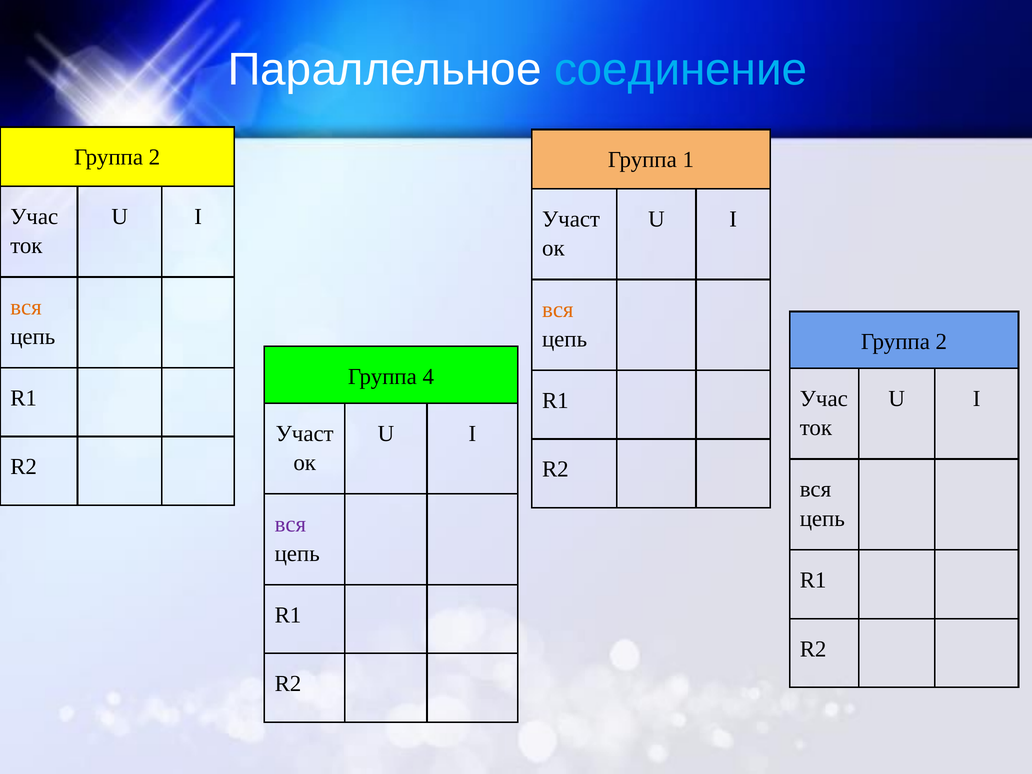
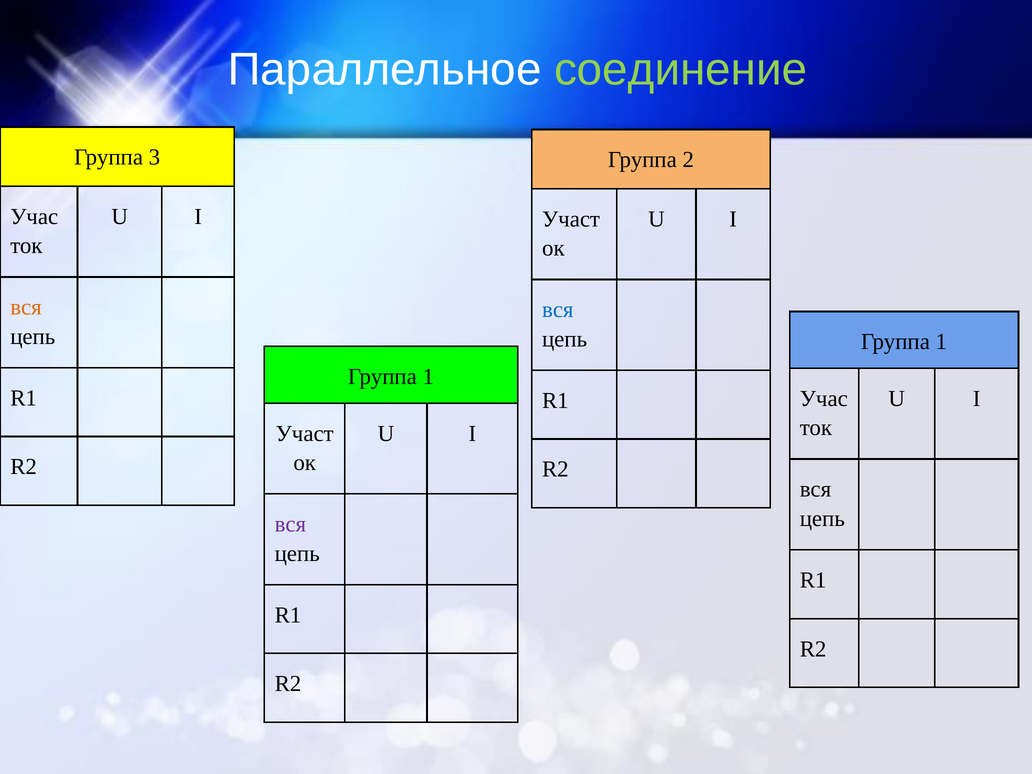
соединение colour: light blue -> light green
2 at (154, 157): 2 -> 3
1: 1 -> 2
вся at (558, 310) colour: orange -> blue
2 at (941, 342): 2 -> 1
4 at (428, 377): 4 -> 1
